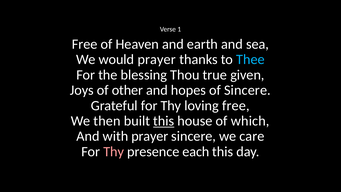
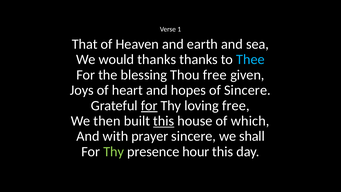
Free at (85, 44): Free -> That
would prayer: prayer -> thanks
Thou true: true -> free
other: other -> heart
for at (149, 105) underline: none -> present
care: care -> shall
Thy at (114, 151) colour: pink -> light green
each: each -> hour
